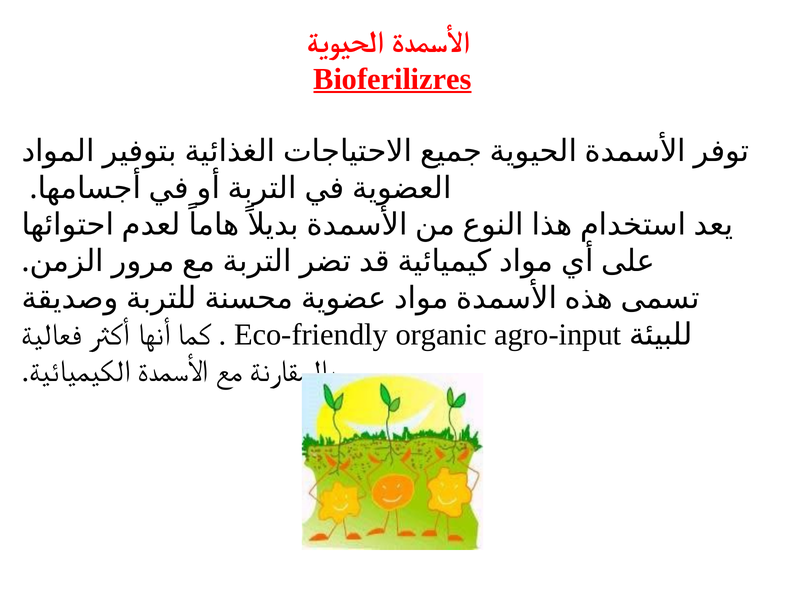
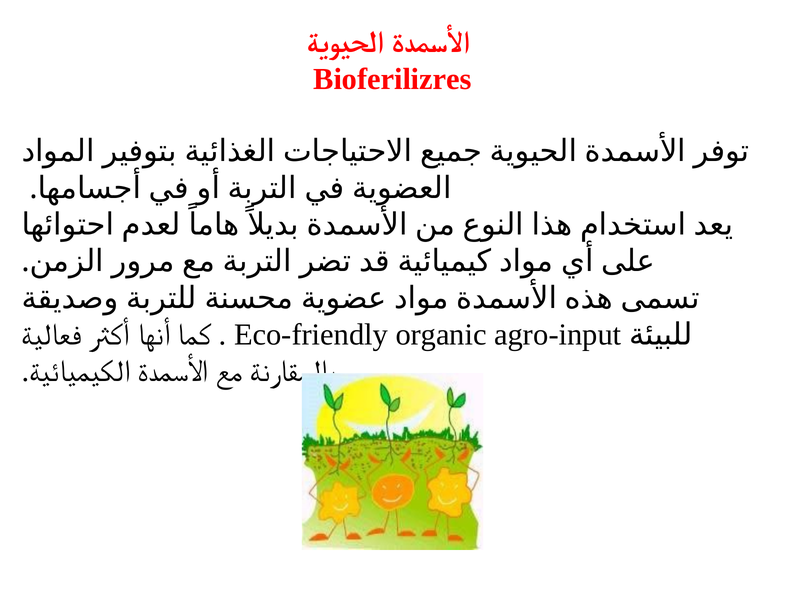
Bioferilizres underline: present -> none
